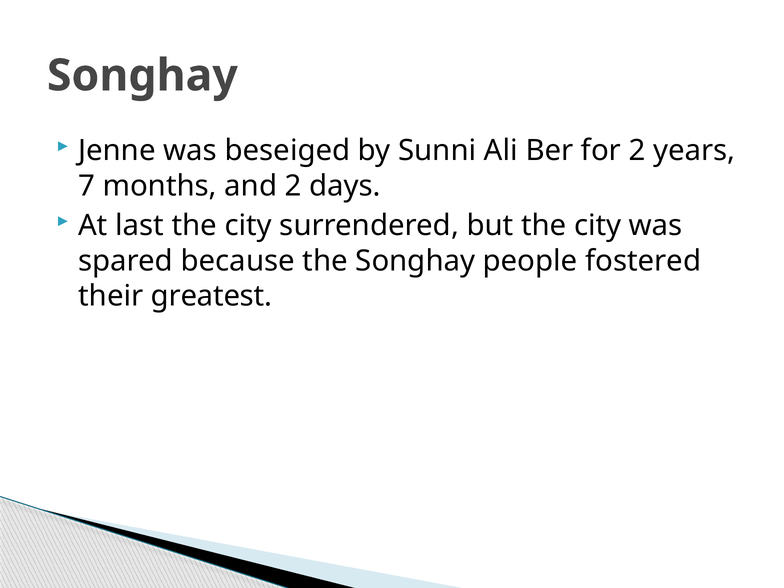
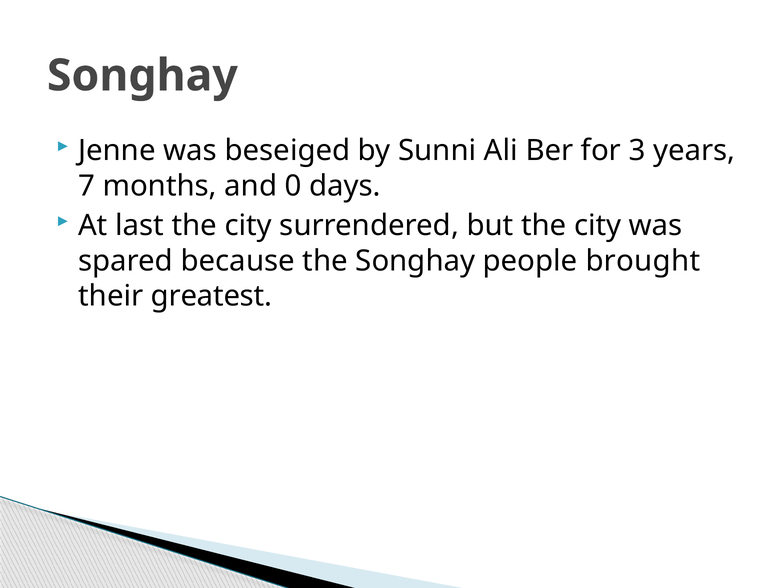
for 2: 2 -> 3
and 2: 2 -> 0
fostered: fostered -> brought
